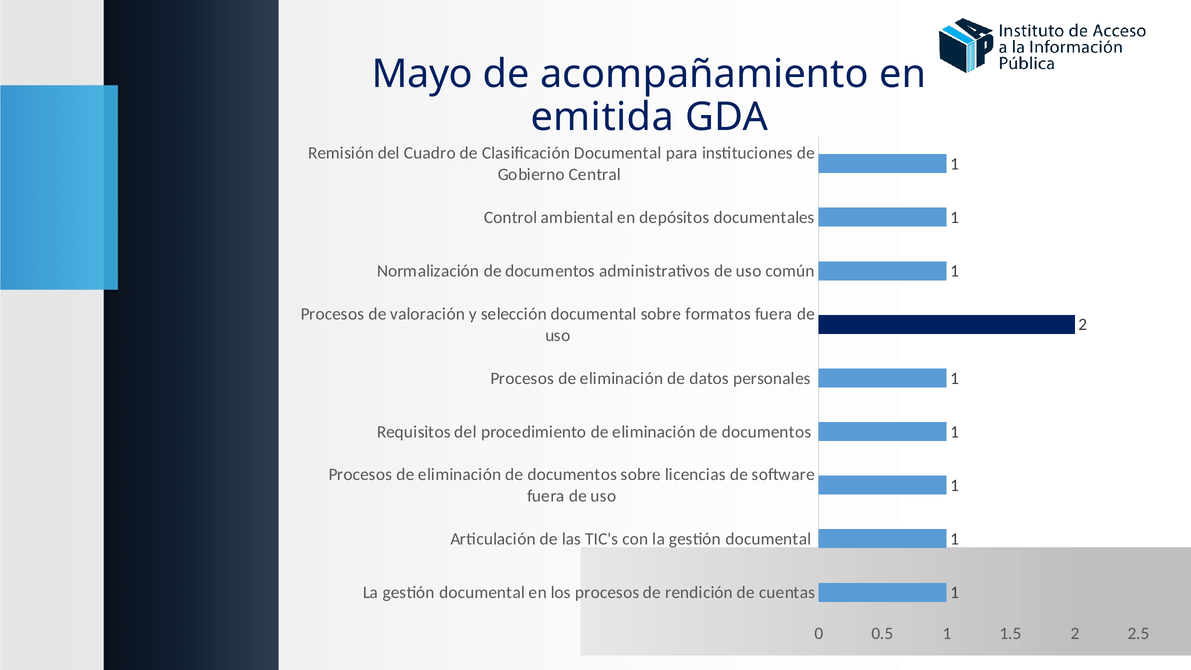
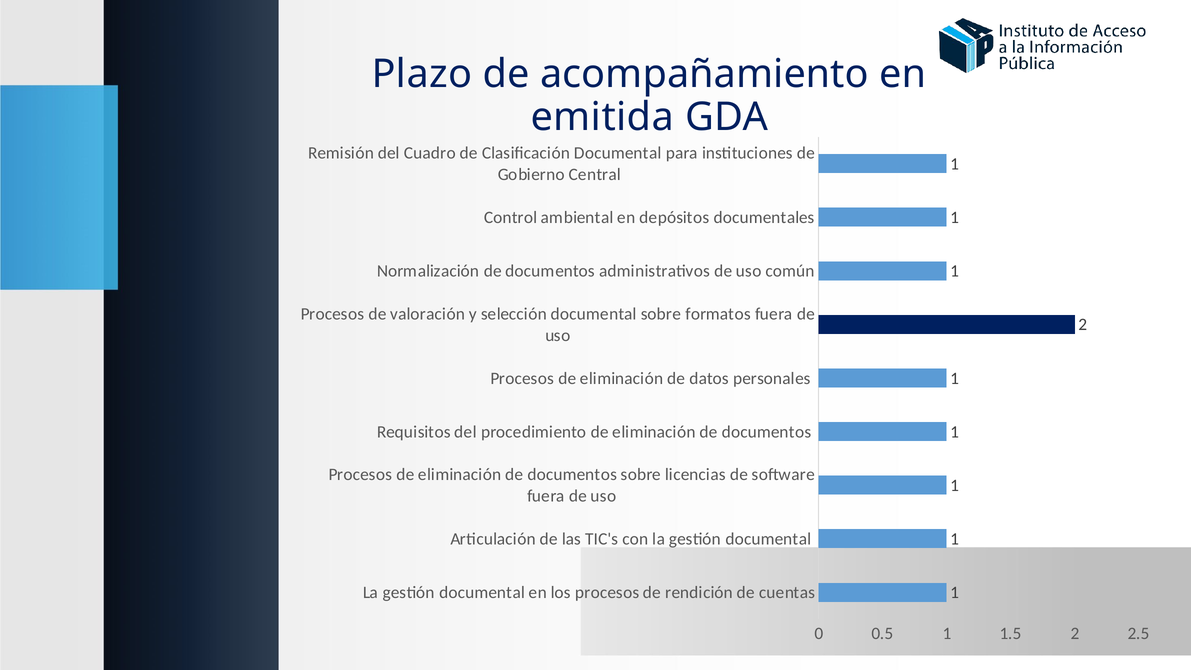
Mayo: Mayo -> Plazo
